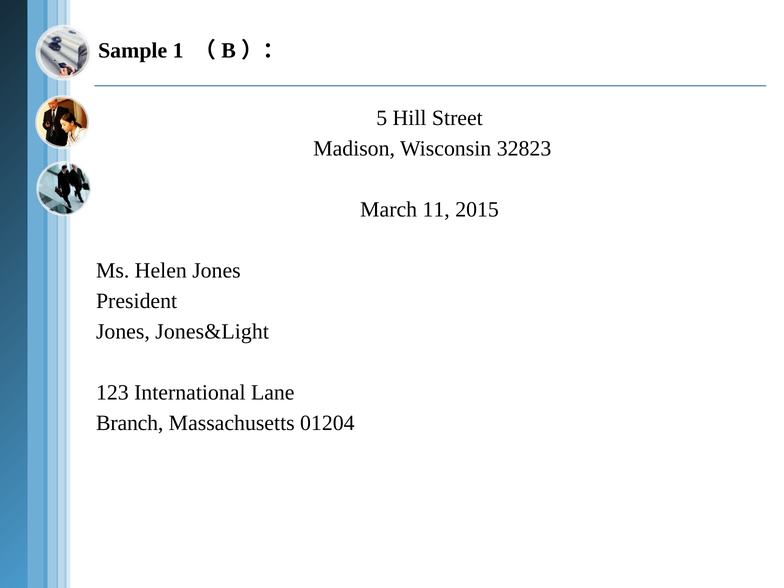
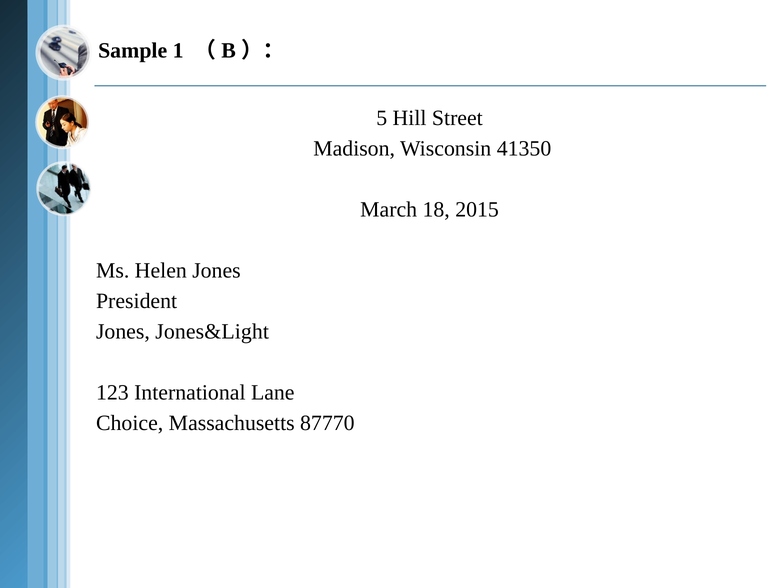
32823: 32823 -> 41350
11: 11 -> 18
Branch: Branch -> Choice
01204: 01204 -> 87770
